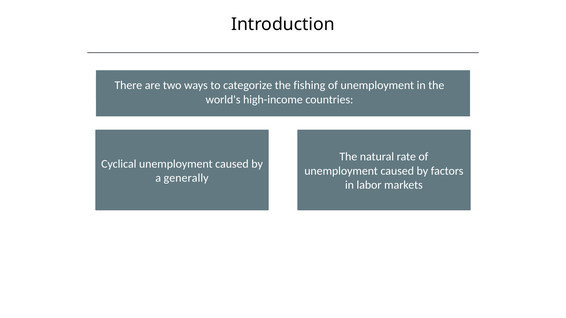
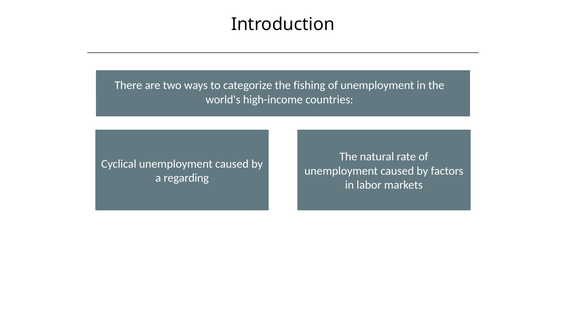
generally: generally -> regarding
